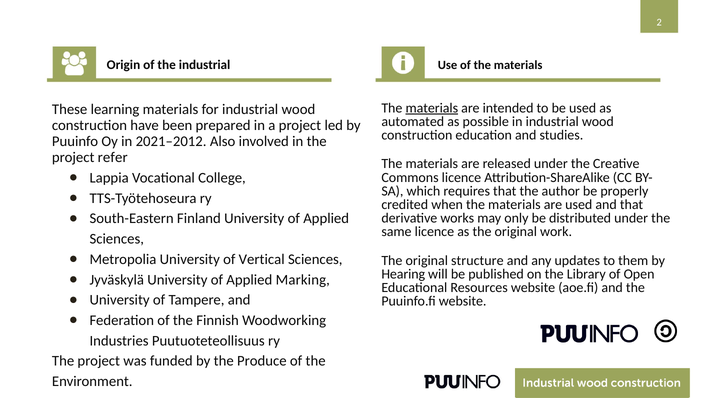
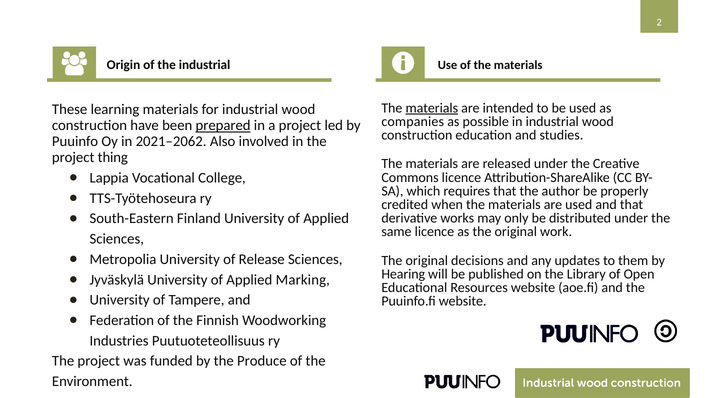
automated: automated -> companies
prepared underline: none -> present
2021–2012: 2021–2012 -> 2021–2062
refer: refer -> thing
Vertical: Vertical -> Release
structure: structure -> decisions
